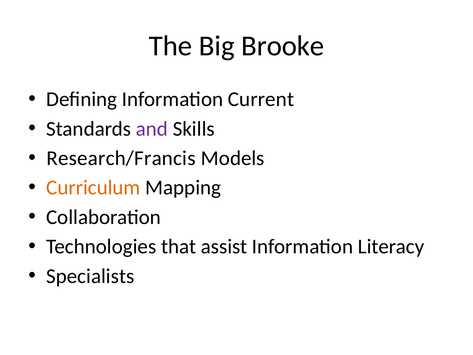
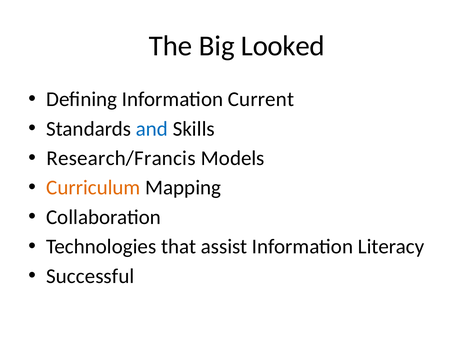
Brooke: Brooke -> Looked
and colour: purple -> blue
Specialists: Specialists -> Successful
